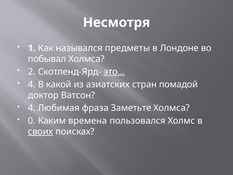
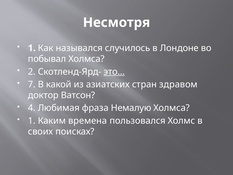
предметы: предметы -> случилось
4 at (32, 84): 4 -> 7
помадой: помадой -> здравом
Заметьте: Заметьте -> Немалую
0 at (32, 121): 0 -> 1
своих underline: present -> none
